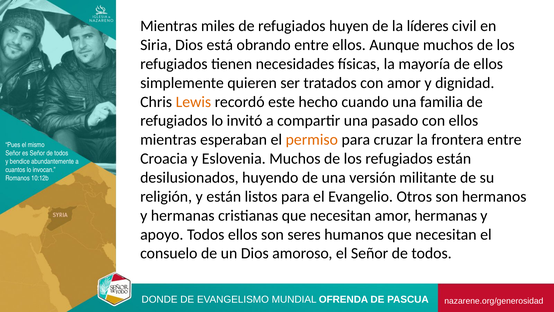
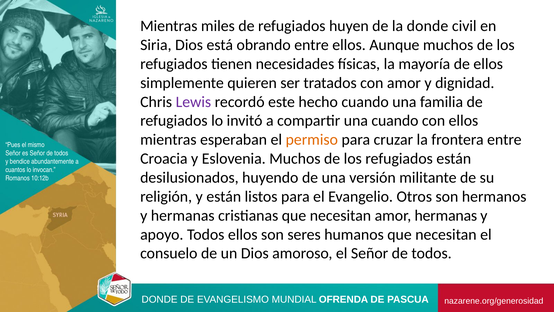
la líderes: líderes -> donde
Lewis colour: orange -> purple
una pasado: pasado -> cuando
